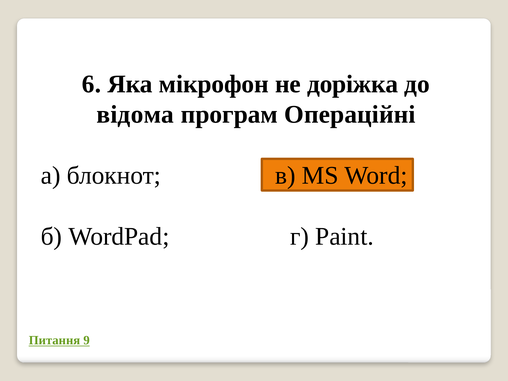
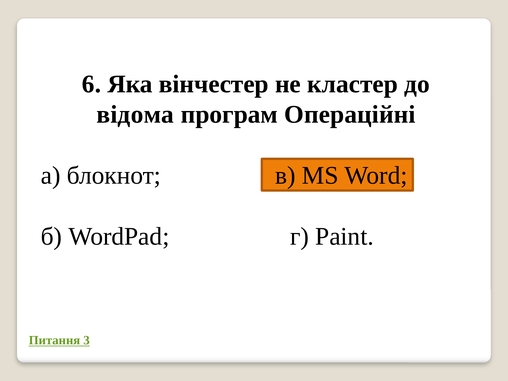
мікрофон: мікрофон -> вінчестер
доріжка: доріжка -> кластер
9: 9 -> 3
